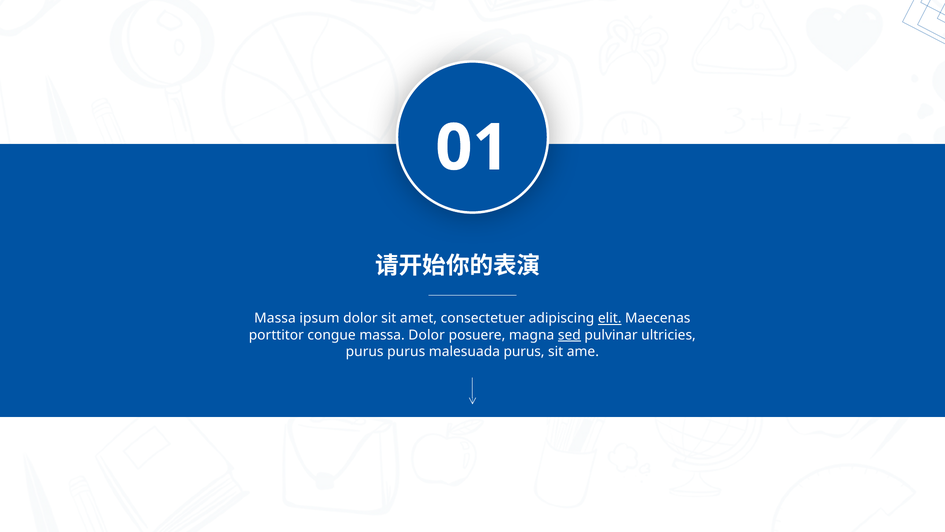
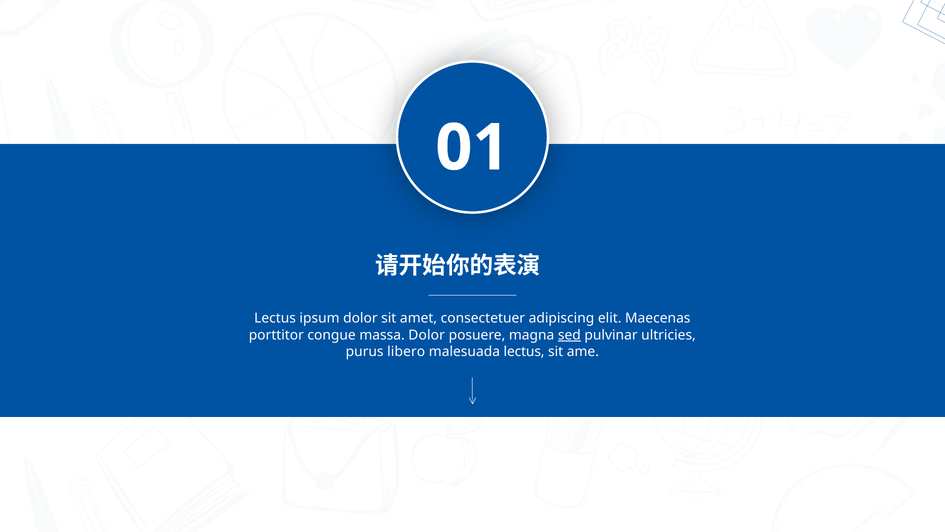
Massa at (275, 318): Massa -> Lectus
elit underline: present -> none
purus purus: purus -> libero
malesuada purus: purus -> lectus
